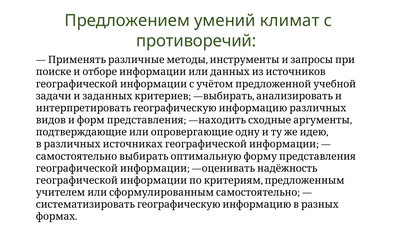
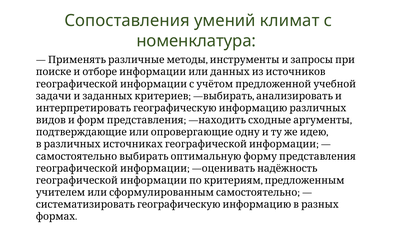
Предложением: Предложением -> Сопоставления
противоречий: противоречий -> номенклатура
